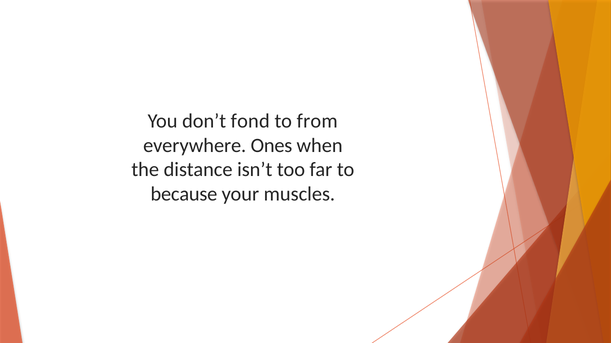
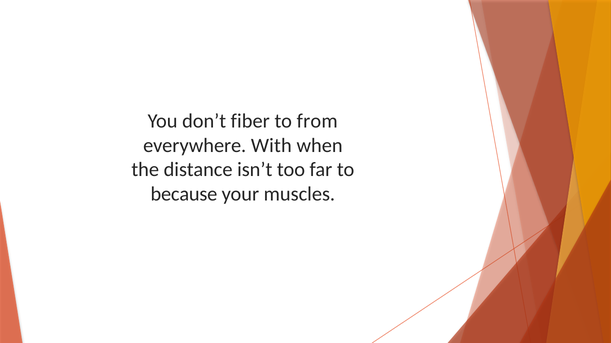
fond: fond -> fiber
Ones: Ones -> With
